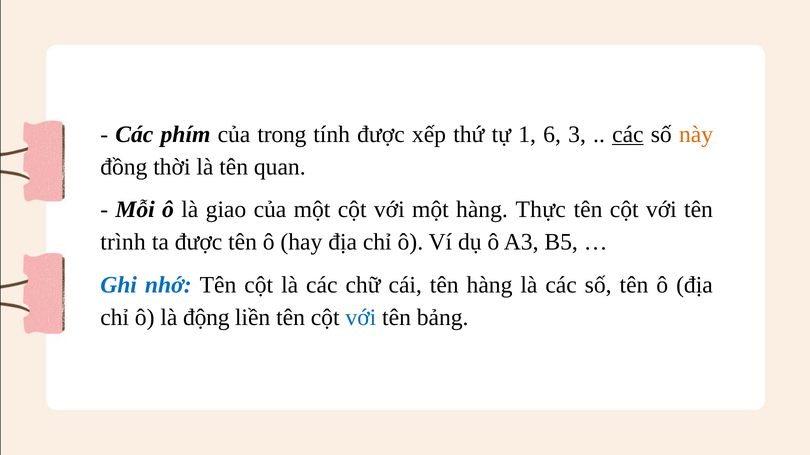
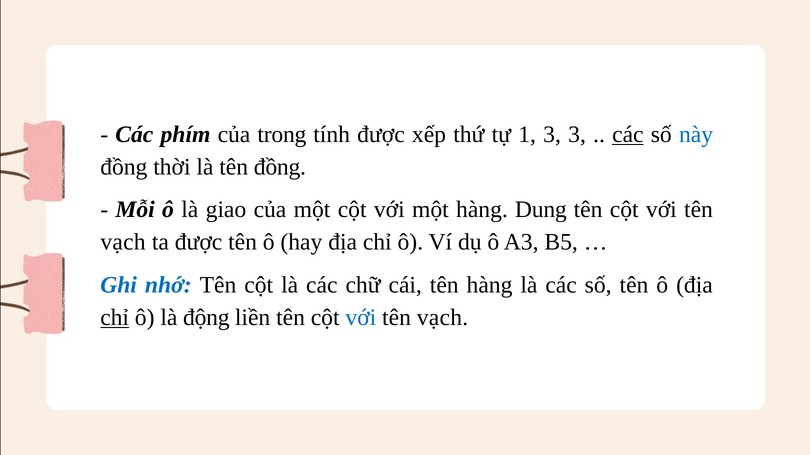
1 6: 6 -> 3
này colour: orange -> blue
tên quan: quan -> đồng
Thực: Thực -> Dung
trình at (123, 242): trình -> vạch
chỉ at (115, 318) underline: none -> present
bảng at (443, 318): bảng -> vạch
